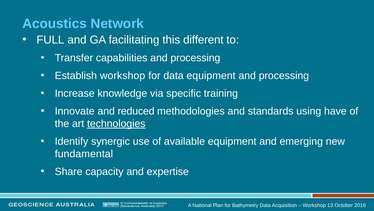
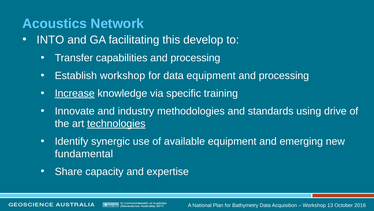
FULL: FULL -> INTO
different: different -> develop
Increase underline: none -> present
reduced: reduced -> industry
have: have -> drive
